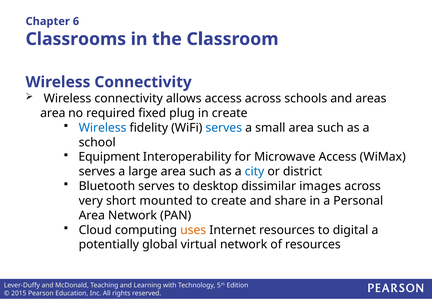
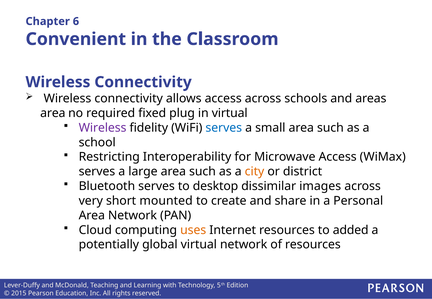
Classrooms: Classrooms -> Convenient
in create: create -> virtual
Wireless at (103, 128) colour: blue -> purple
Equipment: Equipment -> Restricting
city colour: blue -> orange
digital: digital -> added
